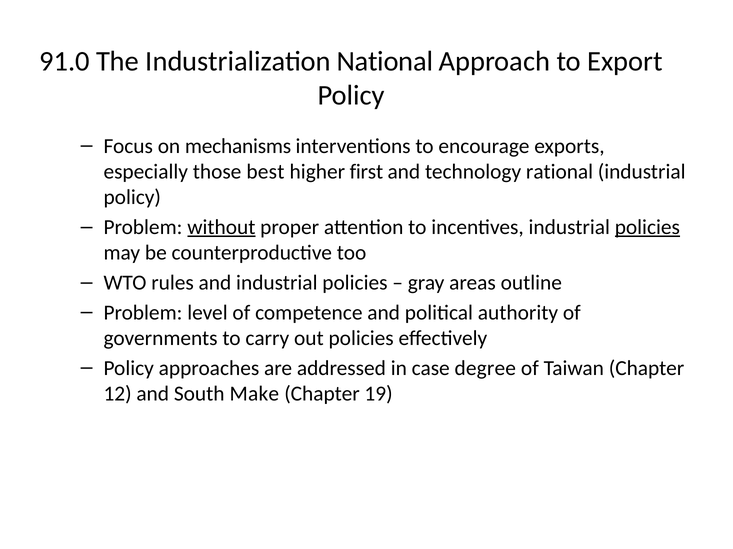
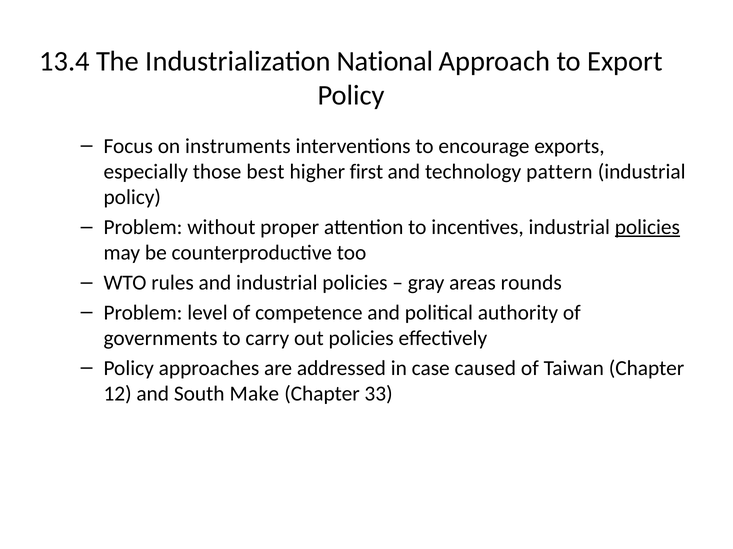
91.0: 91.0 -> 13.4
mechanisms: mechanisms -> instruments
rational: rational -> pattern
without underline: present -> none
outline: outline -> rounds
degree: degree -> caused
19: 19 -> 33
